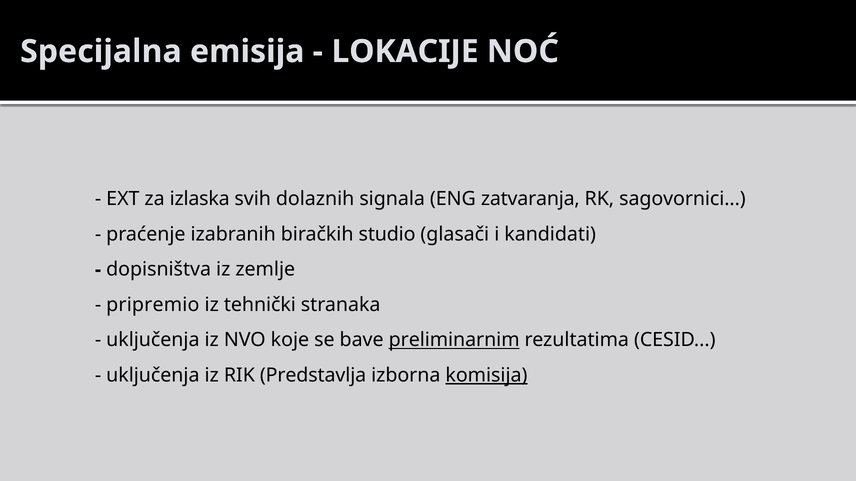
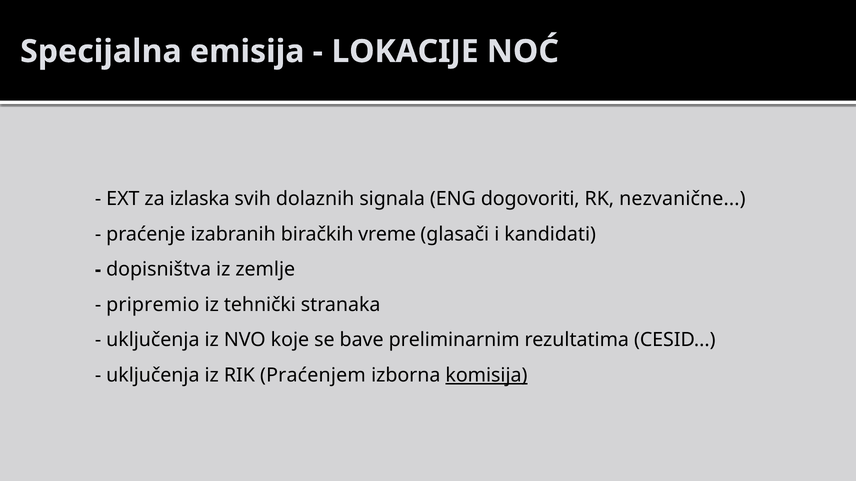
zatvaranja: zatvaranja -> dogovoriti
sagovornici: sagovornici -> nezvanične
studio: studio -> vreme
preliminarnim underline: present -> none
Predstavlja: Predstavlja -> Praćenjem
